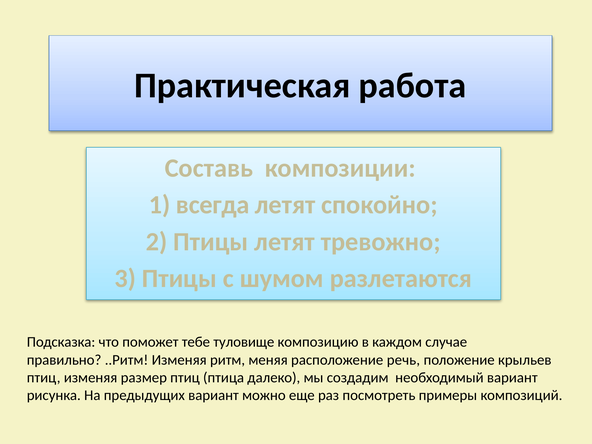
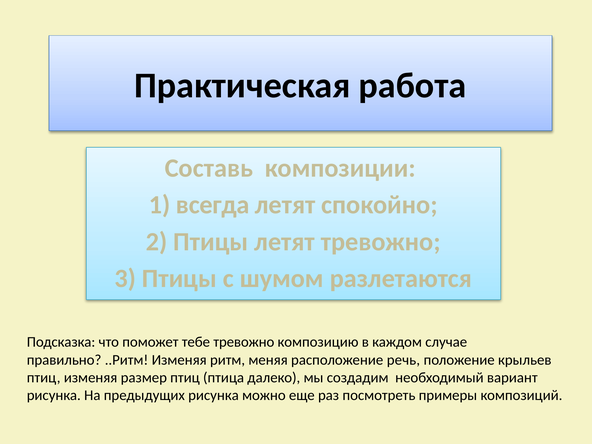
тебе туловище: туловище -> тревожно
предыдущих вариант: вариант -> рисунка
